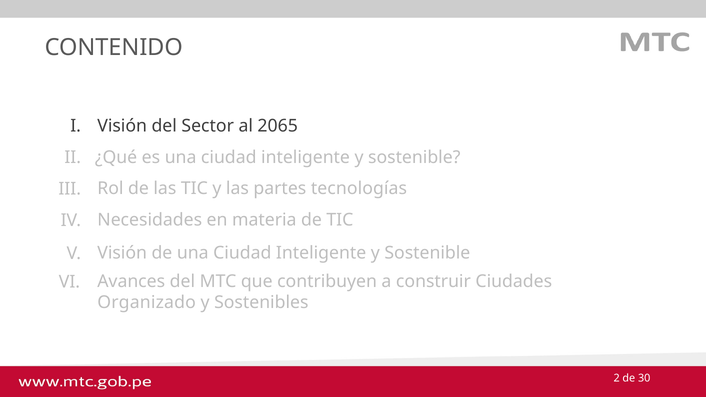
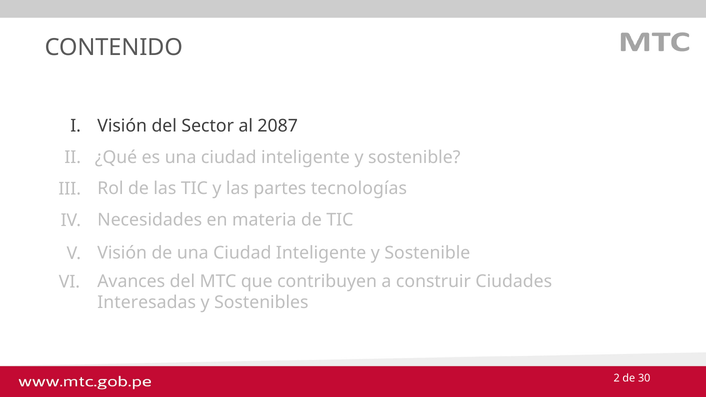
2065: 2065 -> 2087
Organizado: Organizado -> Interesadas
